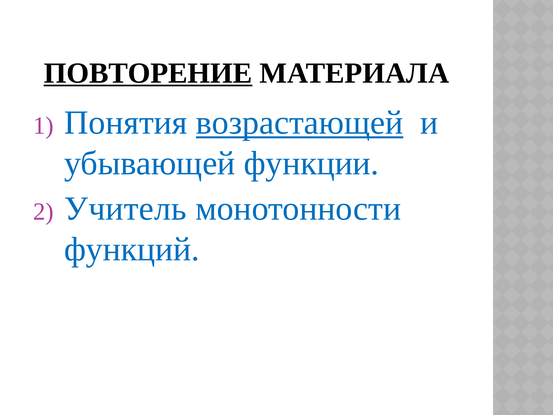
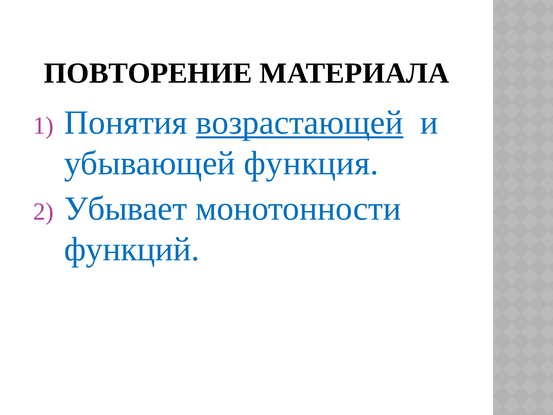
ПОВТОРЕНИЕ underline: present -> none
функции: функции -> функция
Учитель: Учитель -> Убывает
